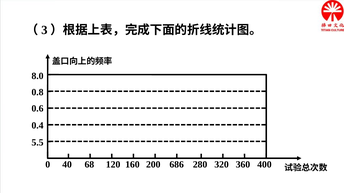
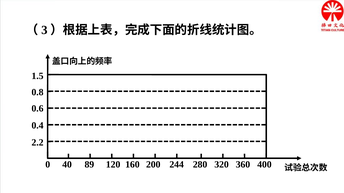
8.0: 8.0 -> 1.5
5.5: 5.5 -> 2.2
68: 68 -> 89
686: 686 -> 244
